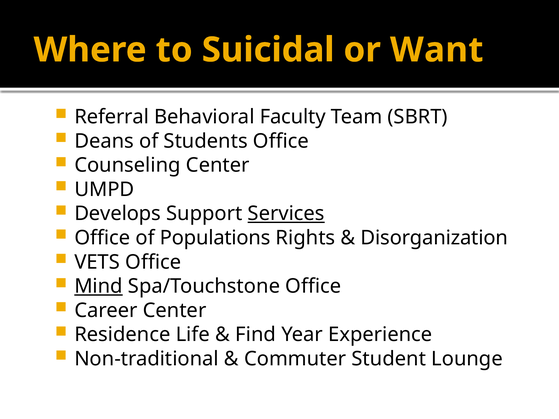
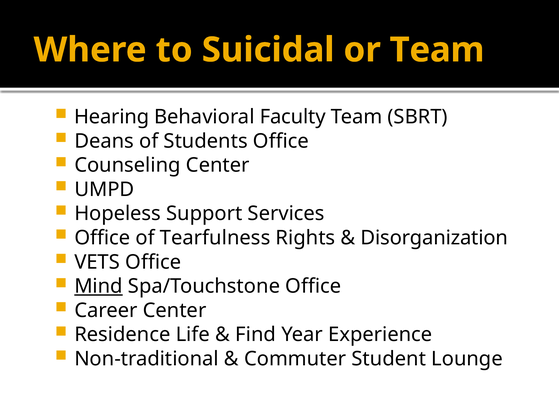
or Want: Want -> Team
Referral: Referral -> Hearing
Develops: Develops -> Hopeless
Services underline: present -> none
Populations: Populations -> Tearfulness
